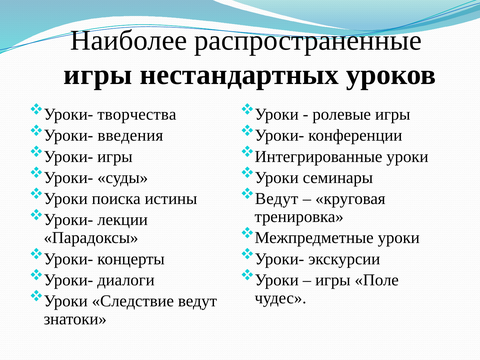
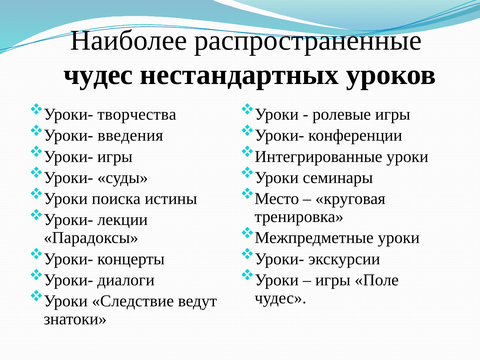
игры at (98, 75): игры -> чудес
Ведут at (277, 199): Ведут -> Место
